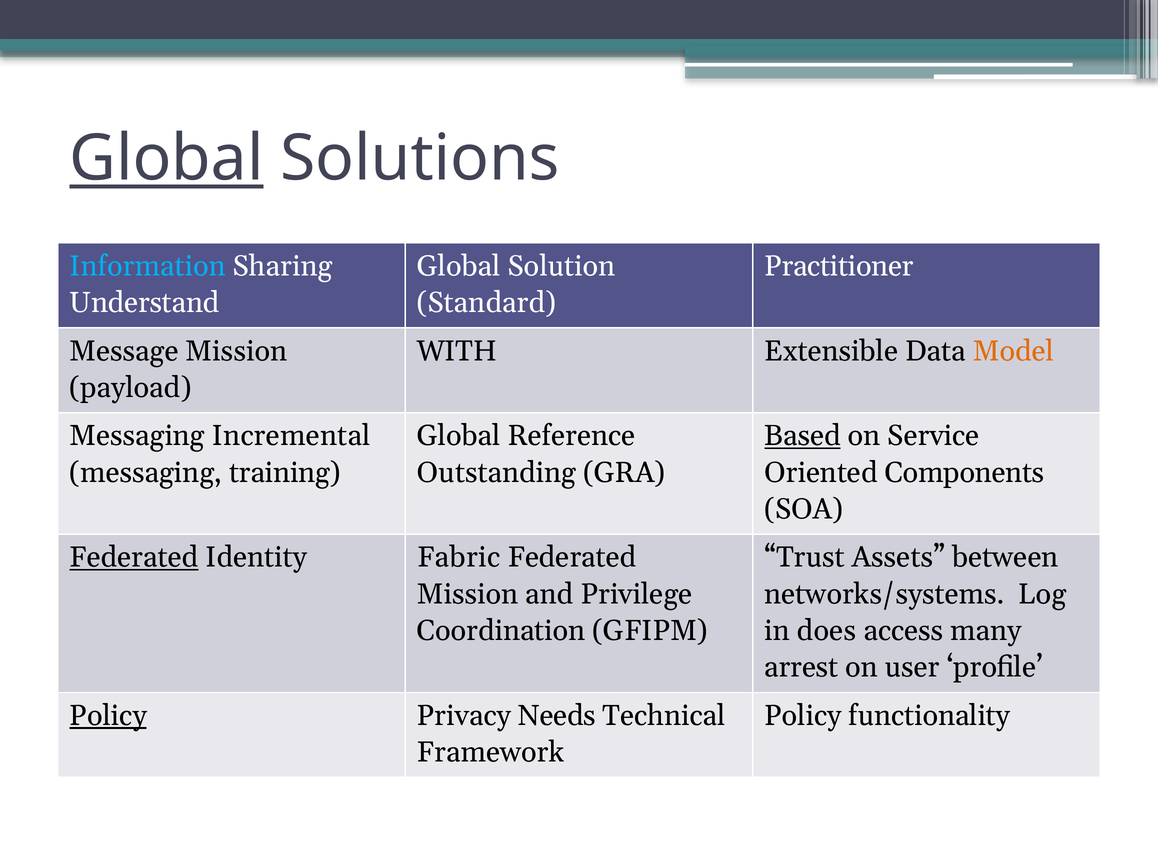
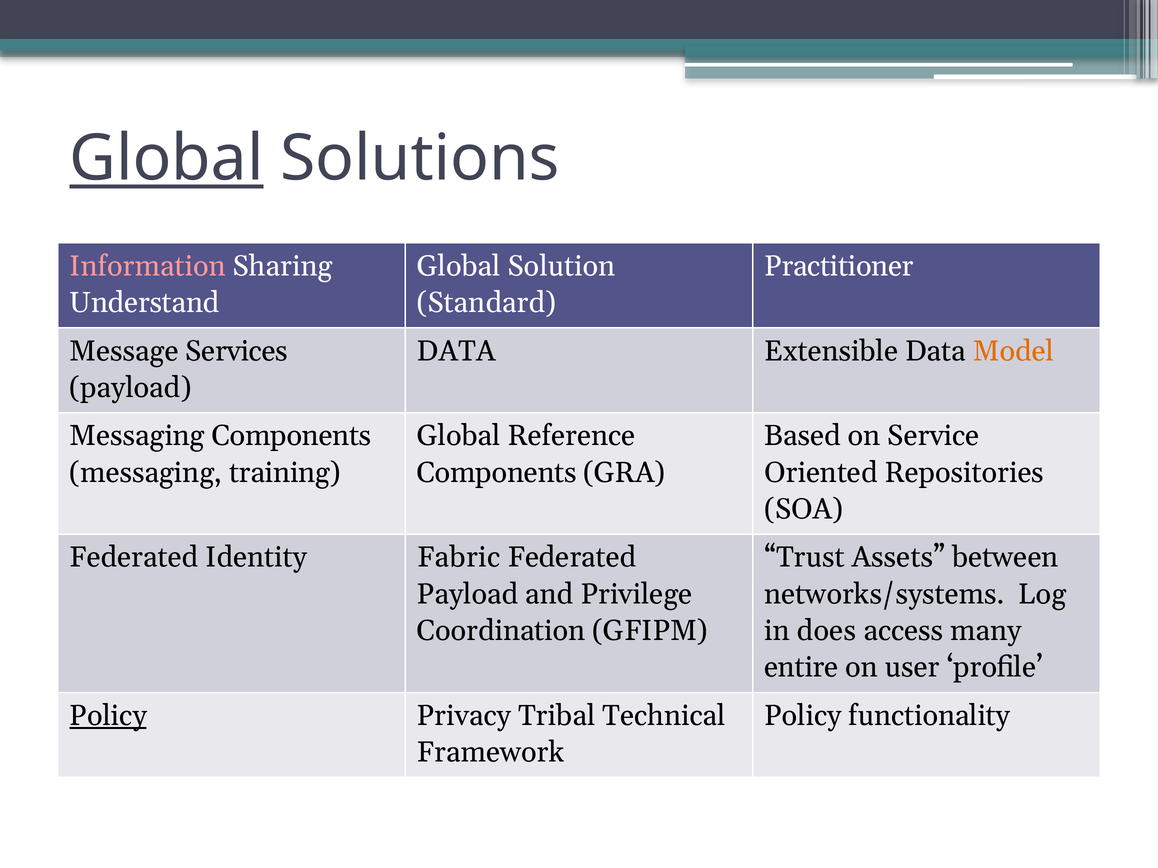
Information colour: light blue -> pink
Message Mission: Mission -> Services
WITH at (457, 351): WITH -> DATA
Messaging Incremental: Incremental -> Components
Based underline: present -> none
Outstanding at (496, 473): Outstanding -> Components
Components: Components -> Repositories
Federated at (134, 558) underline: present -> none
Mission at (468, 594): Mission -> Payload
arrest: arrest -> entire
Needs: Needs -> Tribal
